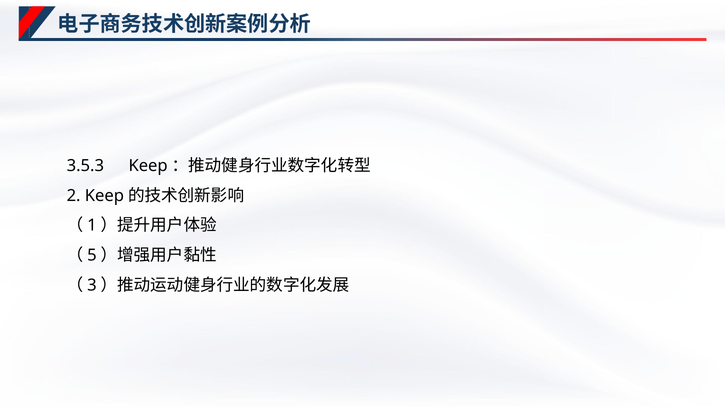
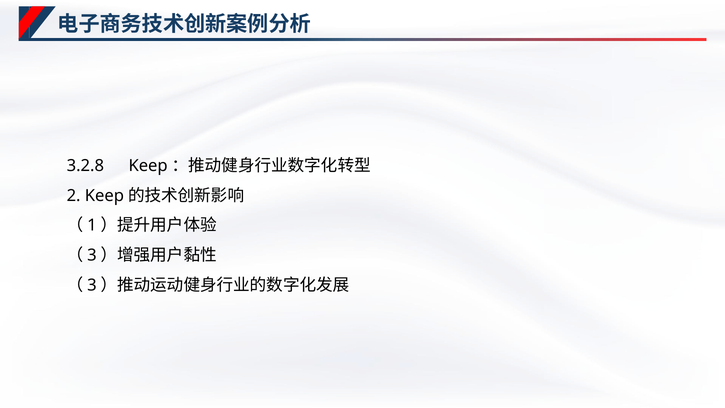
3.5.3: 3.5.3 -> 3.2.8
5 at (92, 255): 5 -> 3
